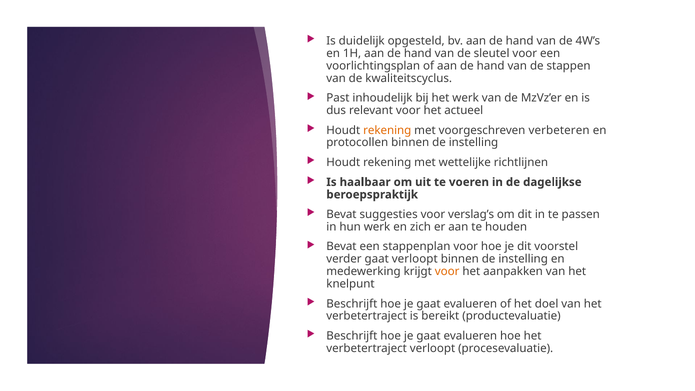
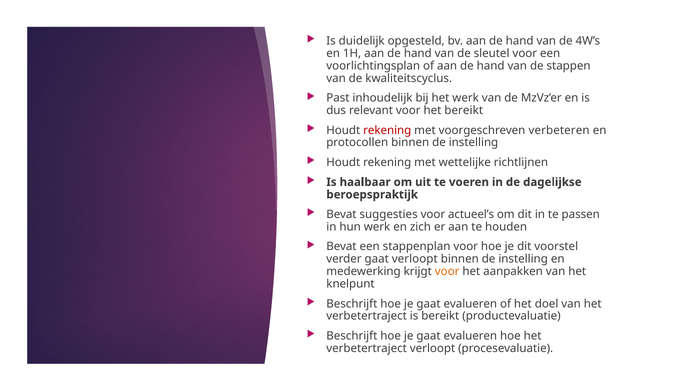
het actueel: actueel -> bereikt
rekening at (387, 130) colour: orange -> red
verslag’s: verslag’s -> actueel’s
